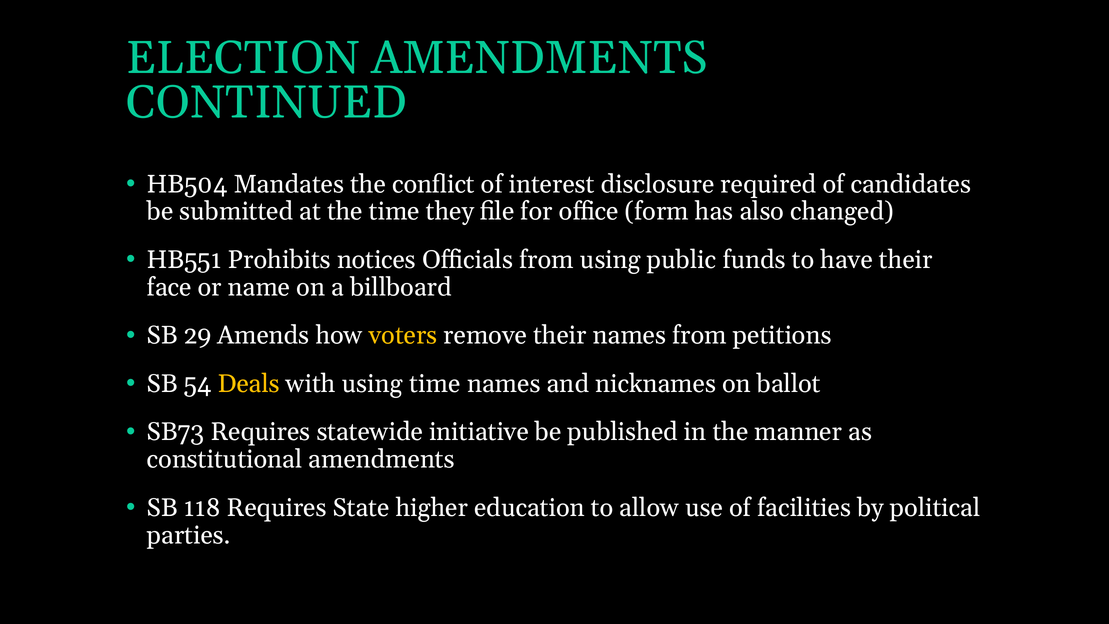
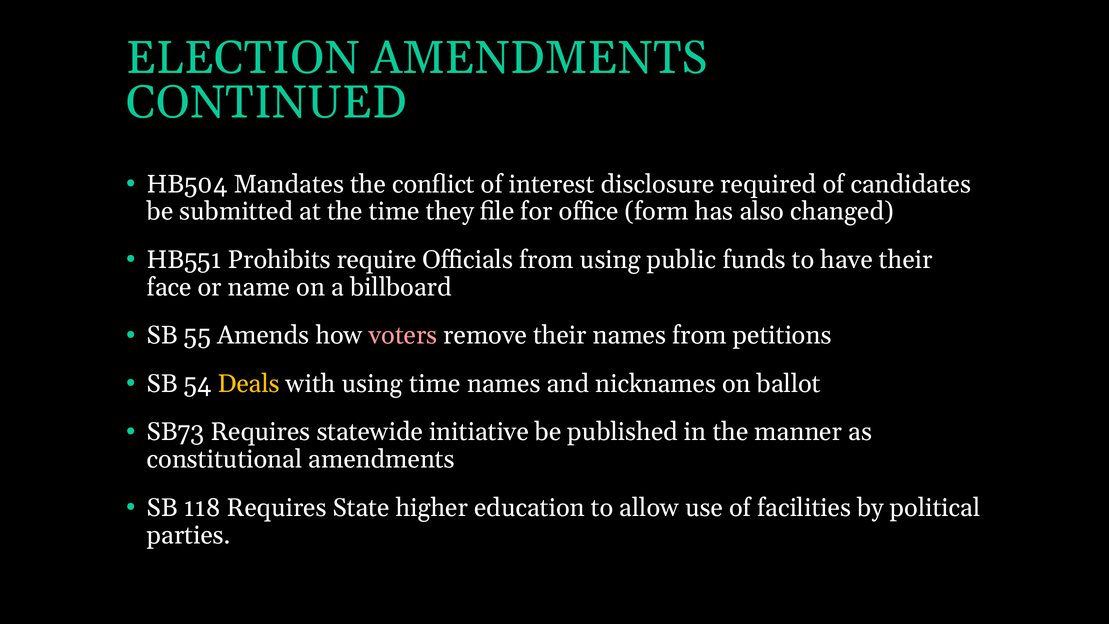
notices: notices -> require
29: 29 -> 55
voters colour: yellow -> pink
